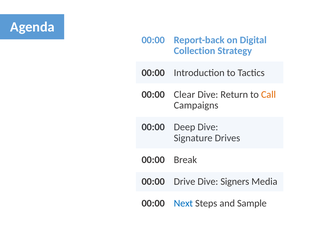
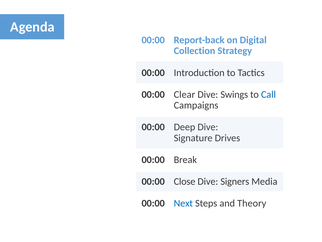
Return: Return -> Swings
Call colour: orange -> blue
Drive: Drive -> Close
Sample: Sample -> Theory
